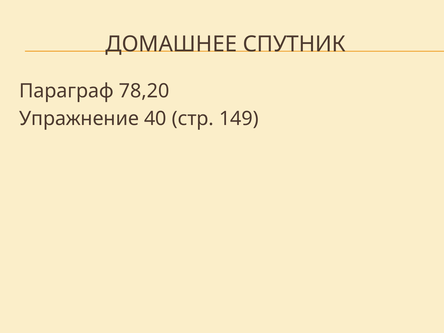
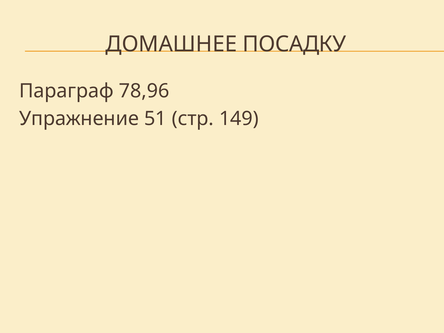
СПУТНИК: СПУТНИК -> ПОСАДКУ
78,20: 78,20 -> 78,96
40: 40 -> 51
